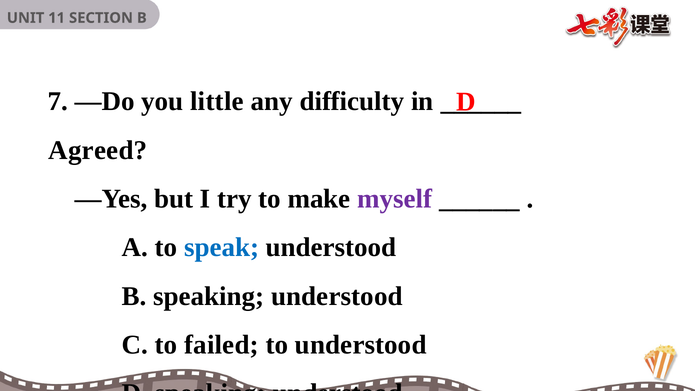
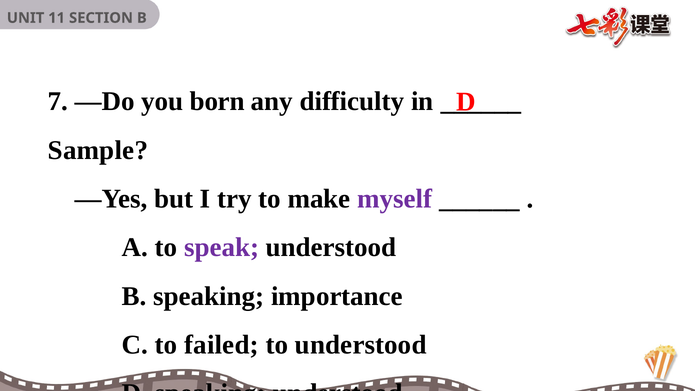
little: little -> born
Agreed: Agreed -> Sample
speak colour: blue -> purple
B speaking understood: understood -> importance
